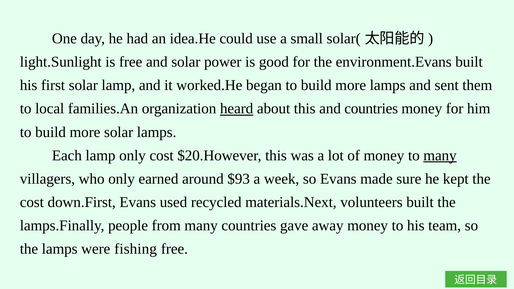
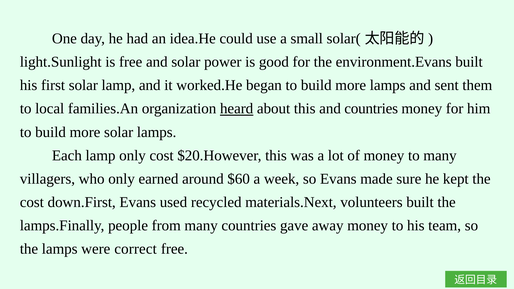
many at (440, 156) underline: present -> none
$93: $93 -> $60
fishing: fishing -> correct
